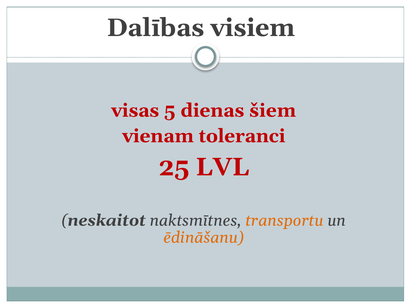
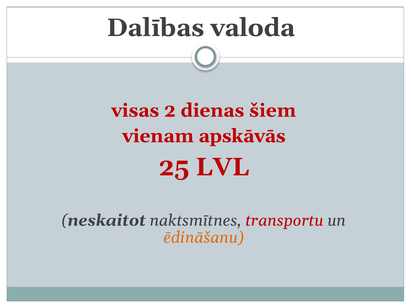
visiem: visiem -> valoda
5: 5 -> 2
toleranci: toleranci -> apskāvās
transportu colour: orange -> red
